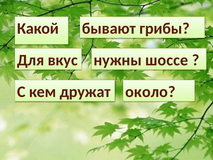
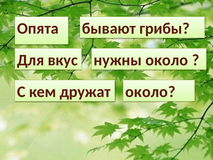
Какой: Какой -> Опята
нужны шоссе: шоссе -> около
